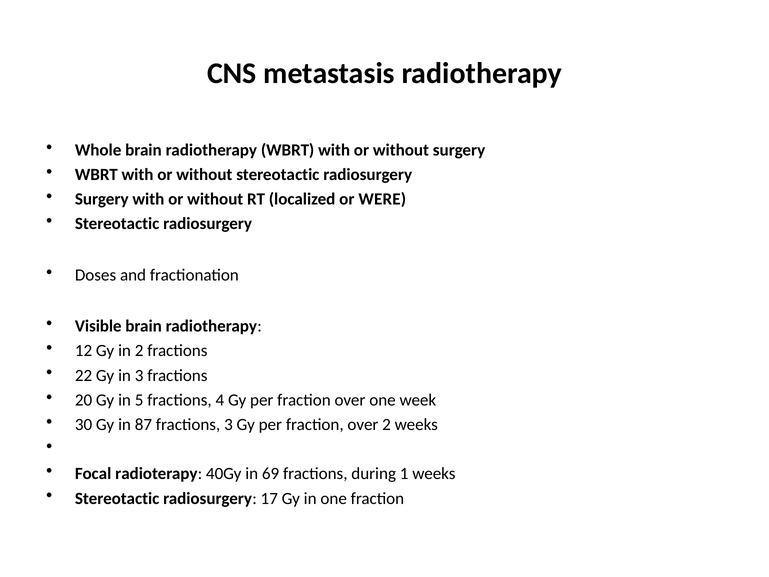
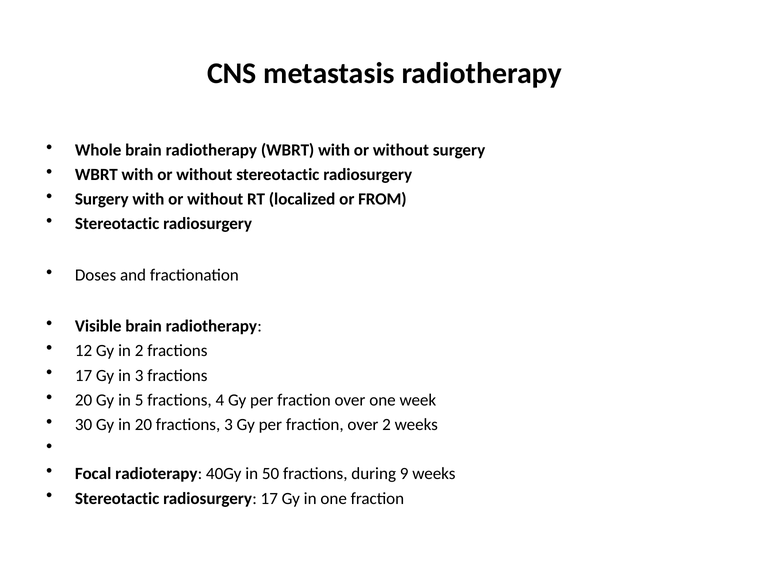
WERE: WERE -> FROM
22 at (84, 375): 22 -> 17
in 87: 87 -> 20
69: 69 -> 50
1: 1 -> 9
